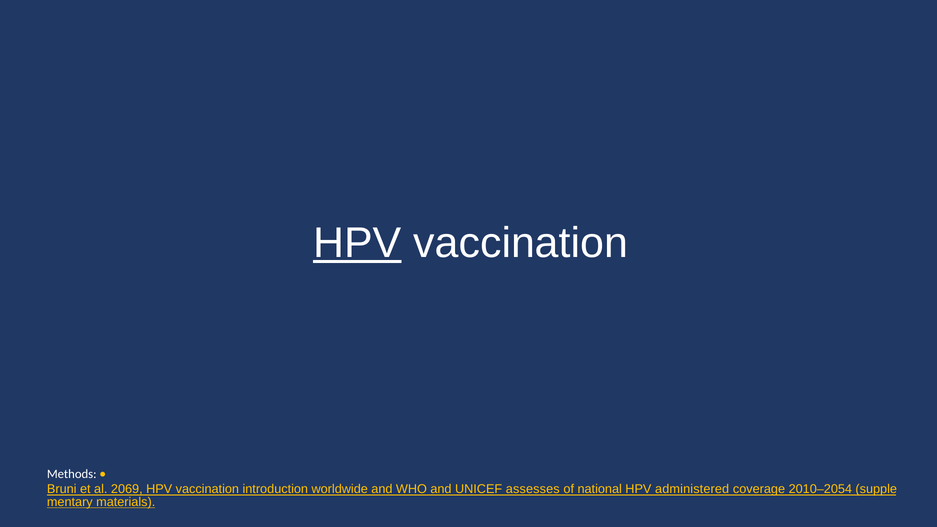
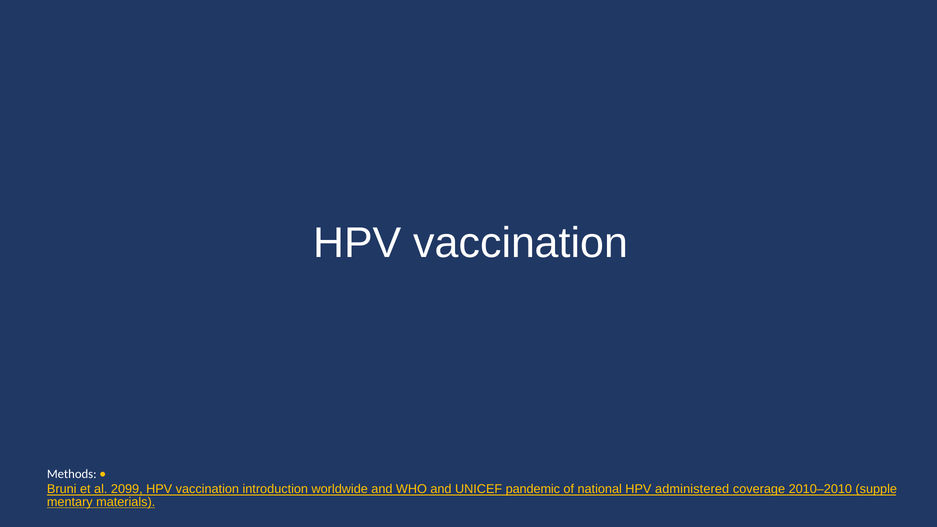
HPV at (357, 243) underline: present -> none
2069: 2069 -> 2099
assesses: assesses -> pandemic
2010–2054: 2010–2054 -> 2010–2010
